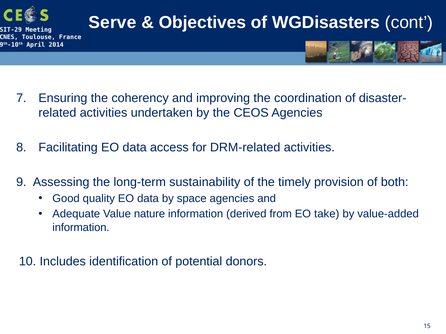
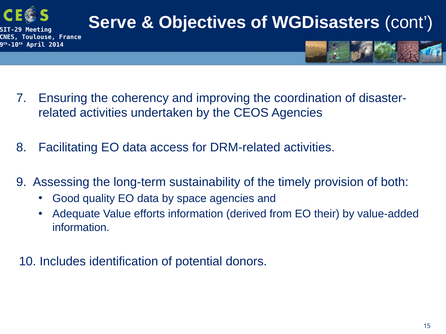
nature: nature -> efforts
take: take -> their
